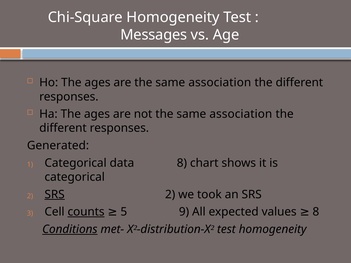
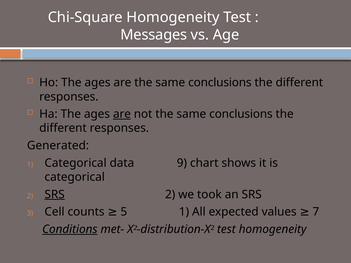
are the same association: association -> conclusions
are at (122, 114) underline: none -> present
not the same association: association -> conclusions
data 8: 8 -> 9
counts underline: present -> none
5 9: 9 -> 1
values 8: 8 -> 7
